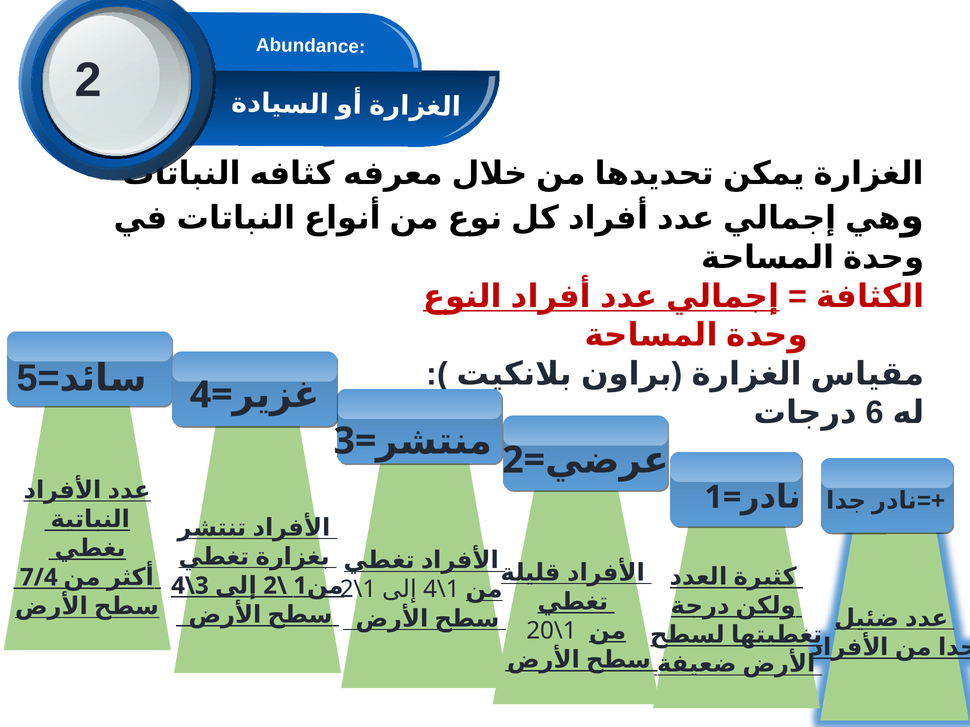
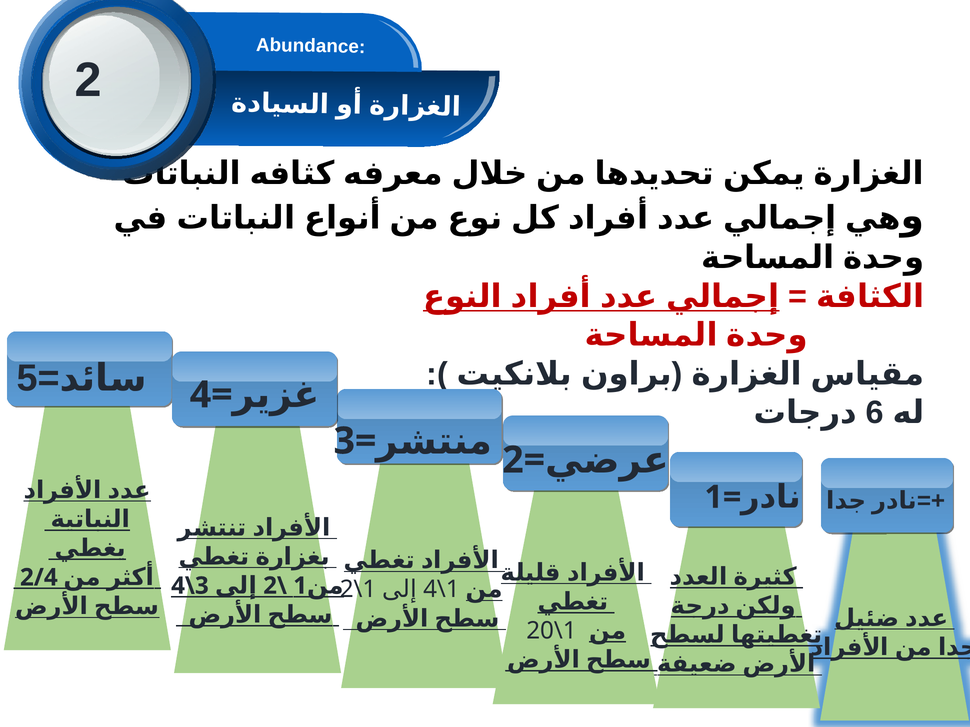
7/4: 7/4 -> 2/4
